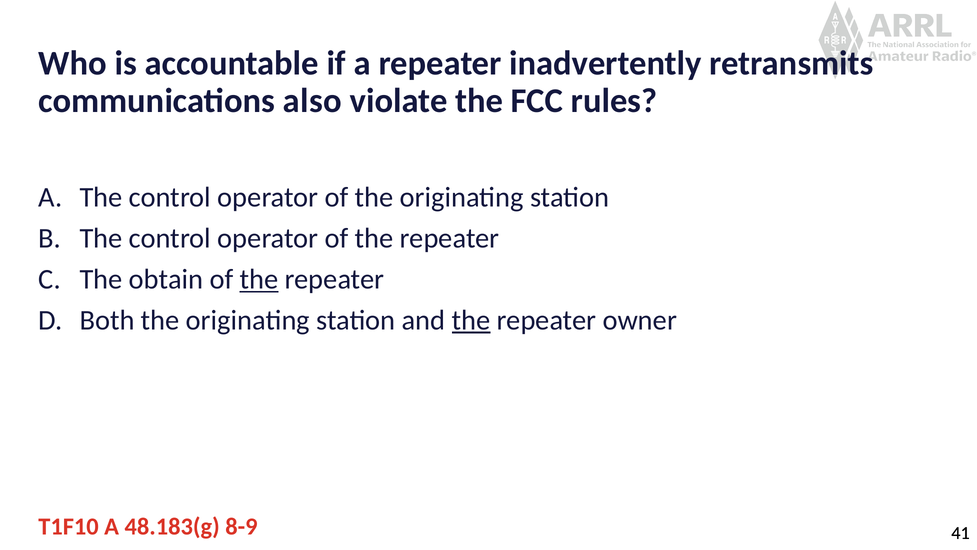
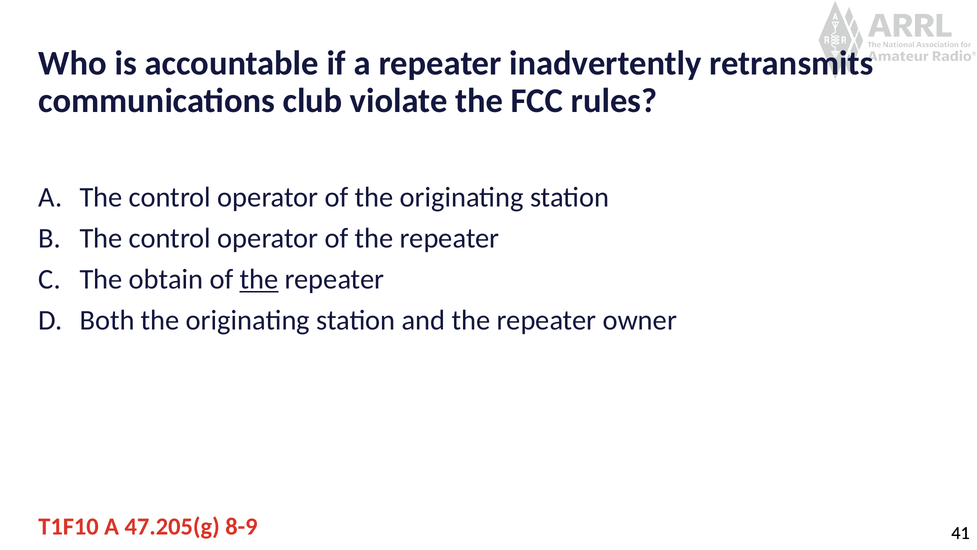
also: also -> club
the at (471, 320) underline: present -> none
48.183(g: 48.183(g -> 47.205(g
